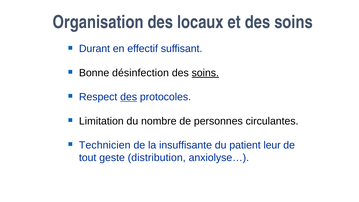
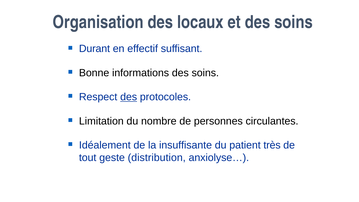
désinfection: désinfection -> informations
soins at (205, 73) underline: present -> none
Technicien: Technicien -> Idéalement
leur: leur -> très
